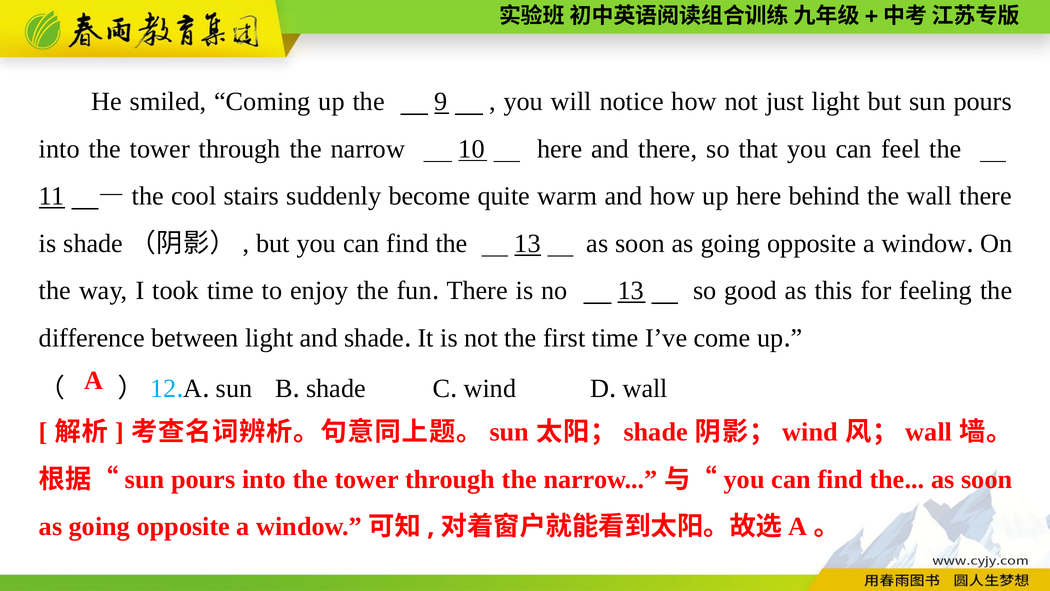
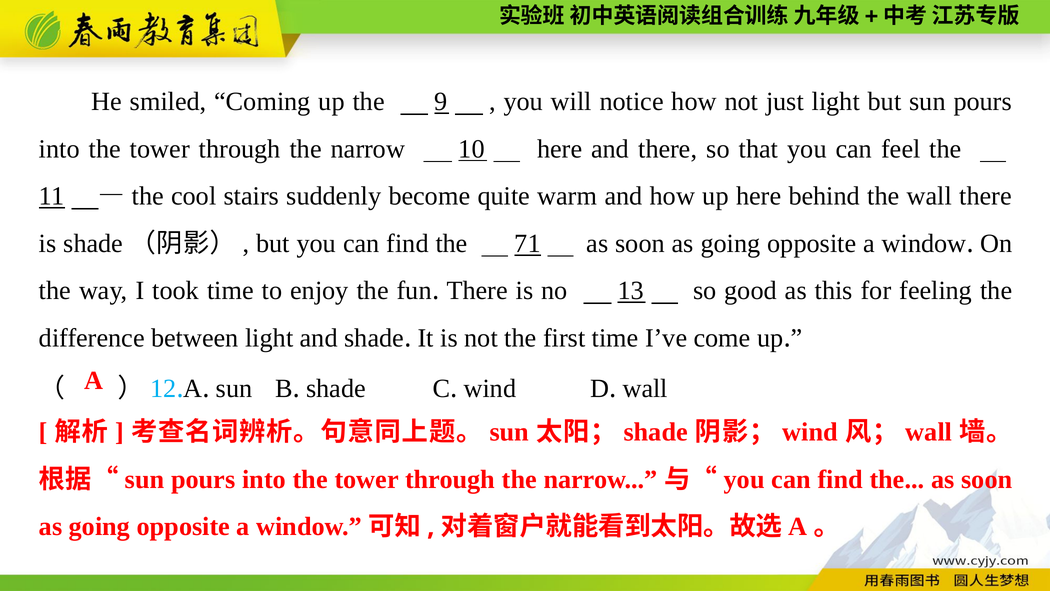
the 13: 13 -> 71
